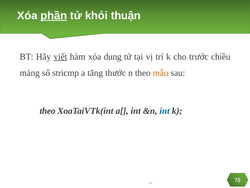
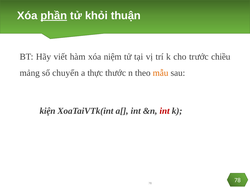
viết underline: present -> none
dung: dung -> niệm
stricmp: stricmp -> chuyển
tăng: tăng -> thực
theo at (48, 111): theo -> kiện
int at (165, 111) colour: blue -> red
